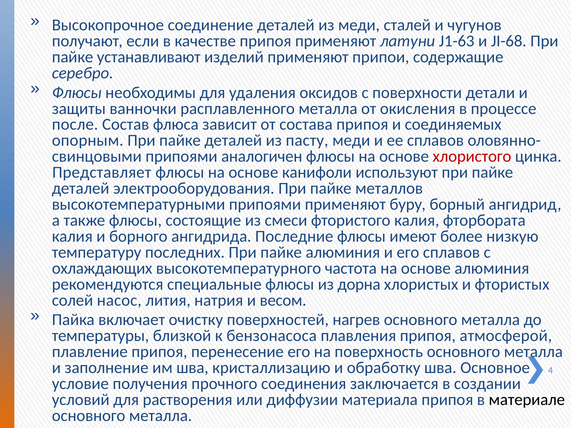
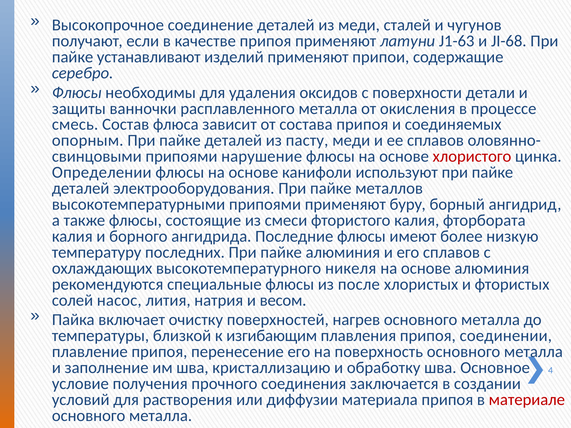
после: после -> смесь
аналогичен: аналогичен -> нарушение
Представляет: Представляет -> Определении
частота: частота -> никеля
дорна: дорна -> после
бензонасоса: бензонасоса -> изгибающим
атмосферой: атмосферой -> соединении
материале colour: black -> red
